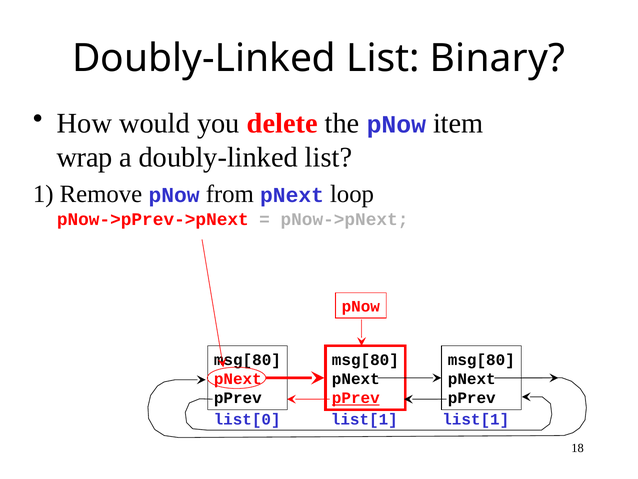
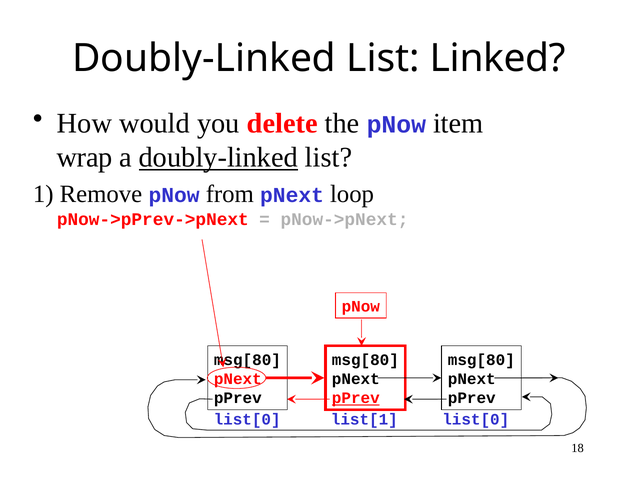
Binary: Binary -> Linked
doubly-linked at (218, 157) underline: none -> present
list[1 list[1: list[1 -> list[0
